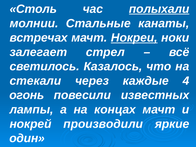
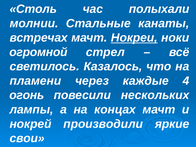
полыхали underline: present -> none
залегает: залегает -> огромной
стекали: стекали -> пламени
известных: известных -> нескольких
один: один -> свои
